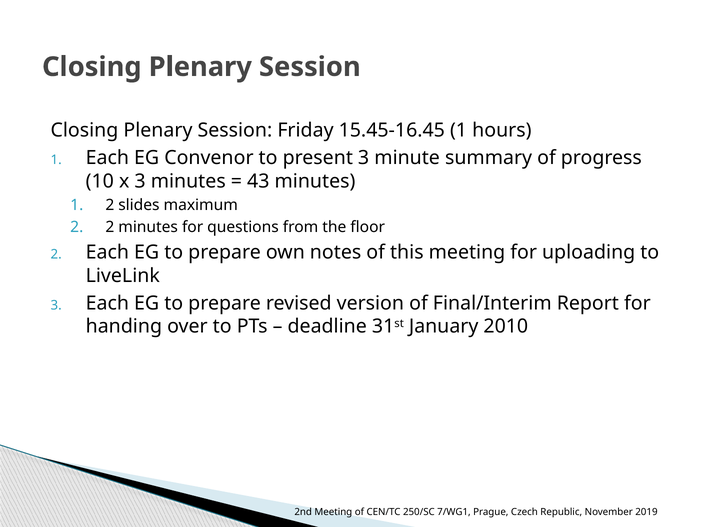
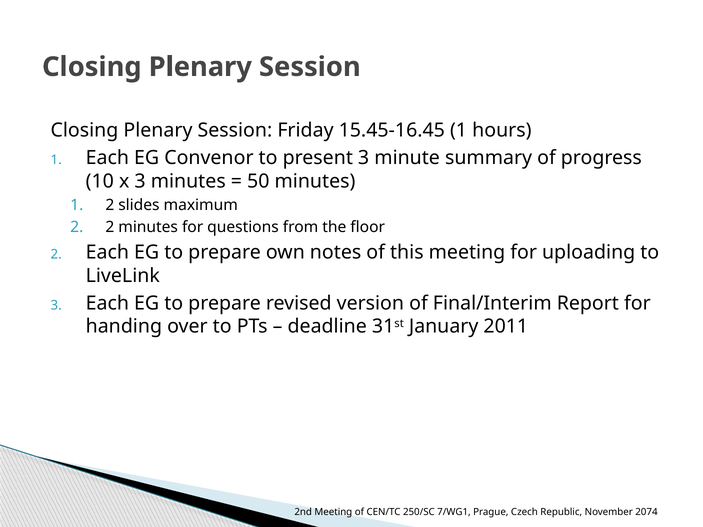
43: 43 -> 50
2010: 2010 -> 2011
2019: 2019 -> 2074
